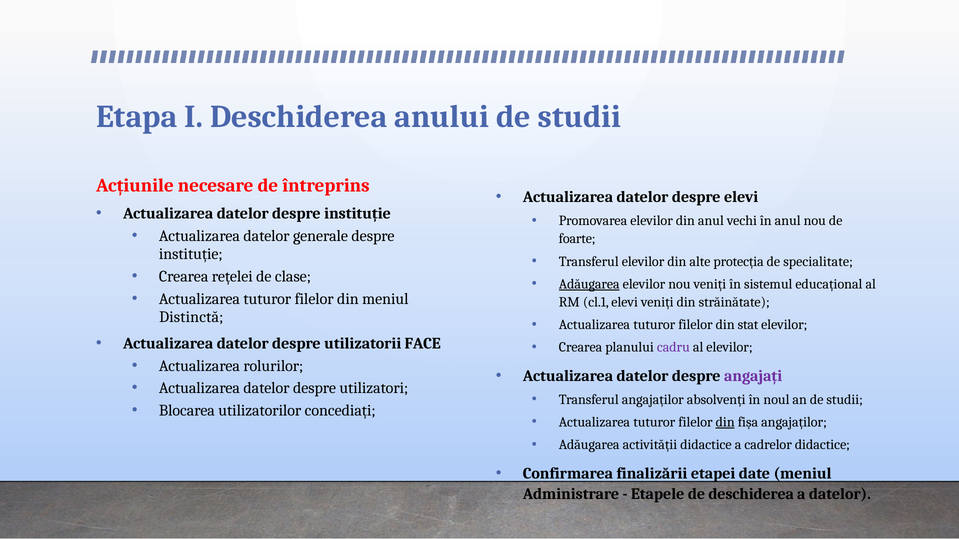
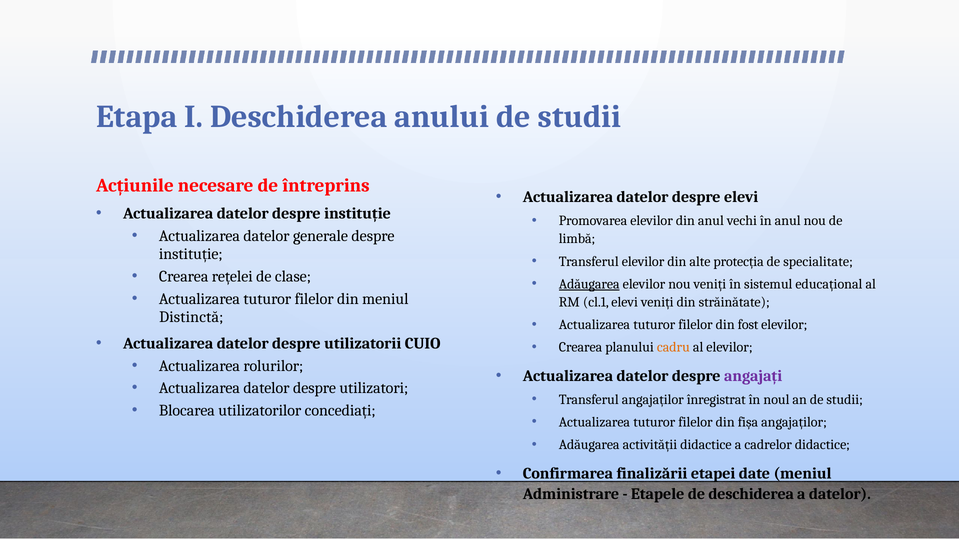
foarte: foarte -> limbă
stat: stat -> fost
FACE: FACE -> CUIO
cadru colour: purple -> orange
absolvenți: absolvenți -> înregistrat
din at (725, 422) underline: present -> none
